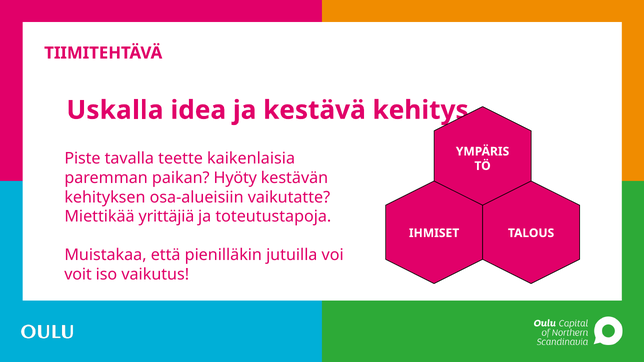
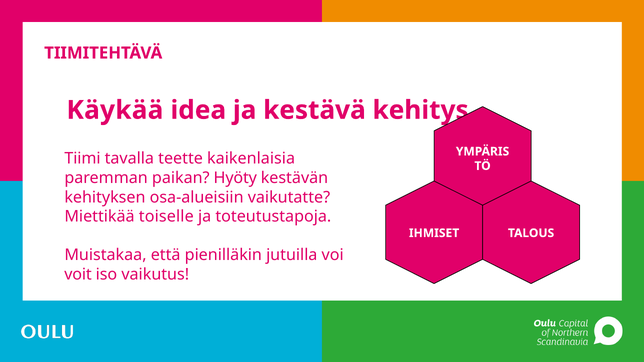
Uskalla: Uskalla -> Käykää
Piste: Piste -> Tiimi
yrittäjiä: yrittäjiä -> toiselle
